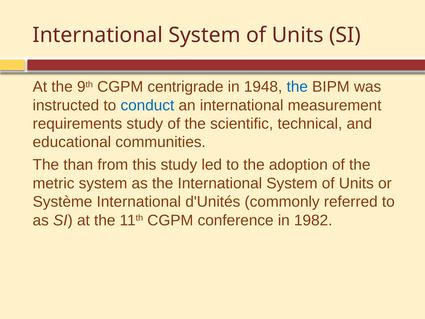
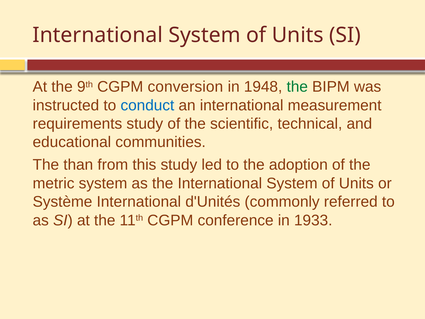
centrigrade: centrigrade -> conversion
the at (297, 87) colour: blue -> green
1982: 1982 -> 1933
